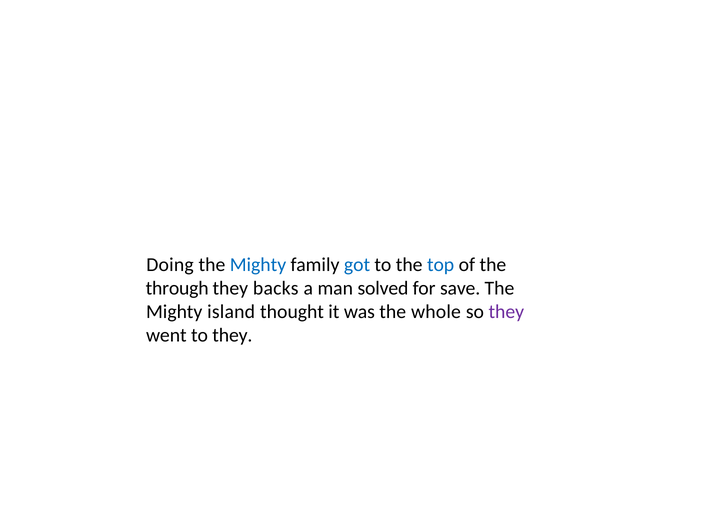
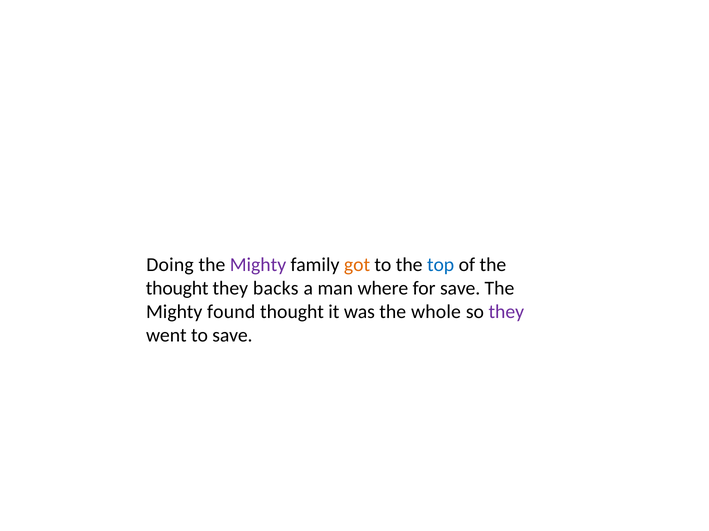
Mighty at (258, 265) colour: blue -> purple
got colour: blue -> orange
through at (177, 289): through -> thought
solved: solved -> where
island: island -> found
to they: they -> save
